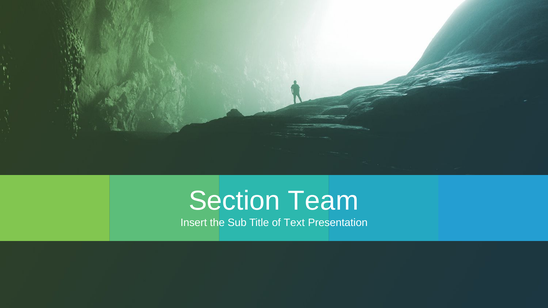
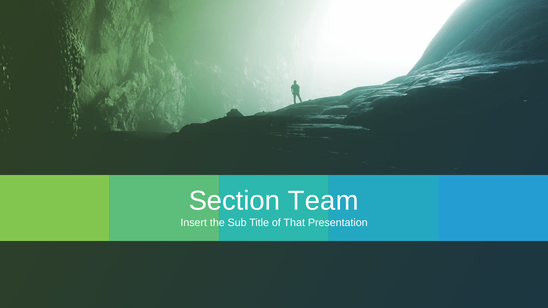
Text: Text -> That
